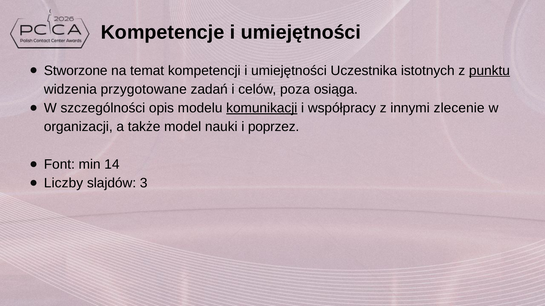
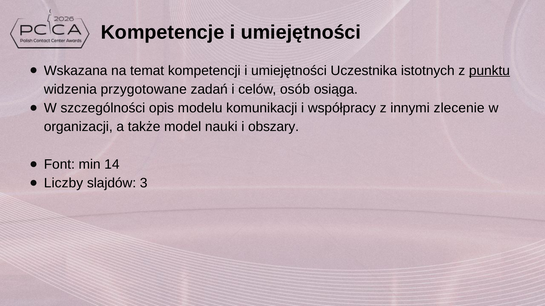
Stworzone: Stworzone -> Wskazana
poza: poza -> osób
komunikacji underline: present -> none
poprzez: poprzez -> obszary
